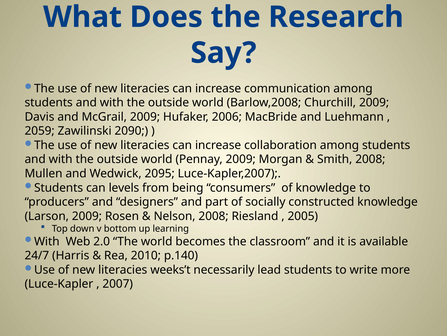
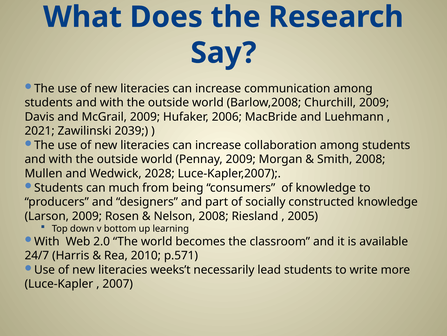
2059: 2059 -> 2021
2090: 2090 -> 2039
2095: 2095 -> 2028
levels: levels -> much
p.140: p.140 -> p.571
